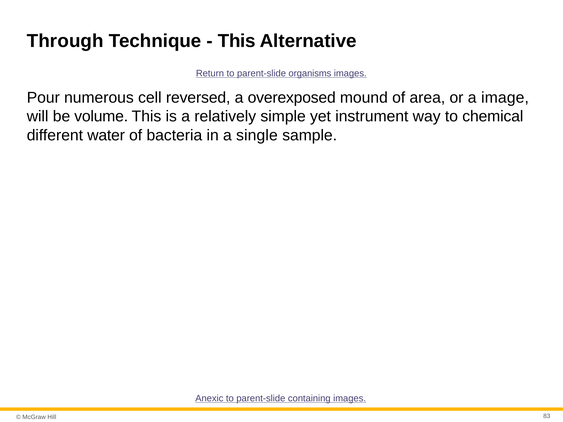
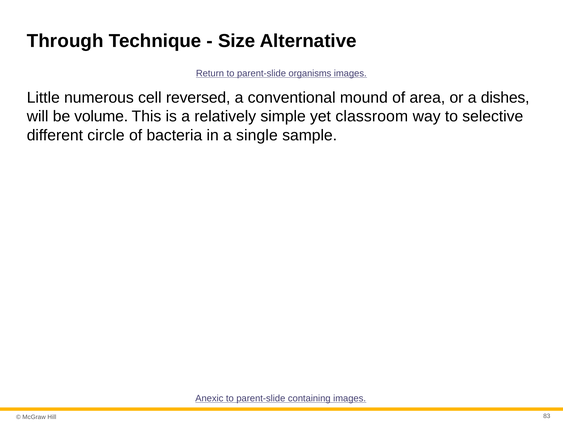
This at (237, 41): This -> Size
Pour: Pour -> Little
overexposed: overexposed -> conventional
image: image -> dishes
instrument: instrument -> classroom
chemical: chemical -> selective
water: water -> circle
